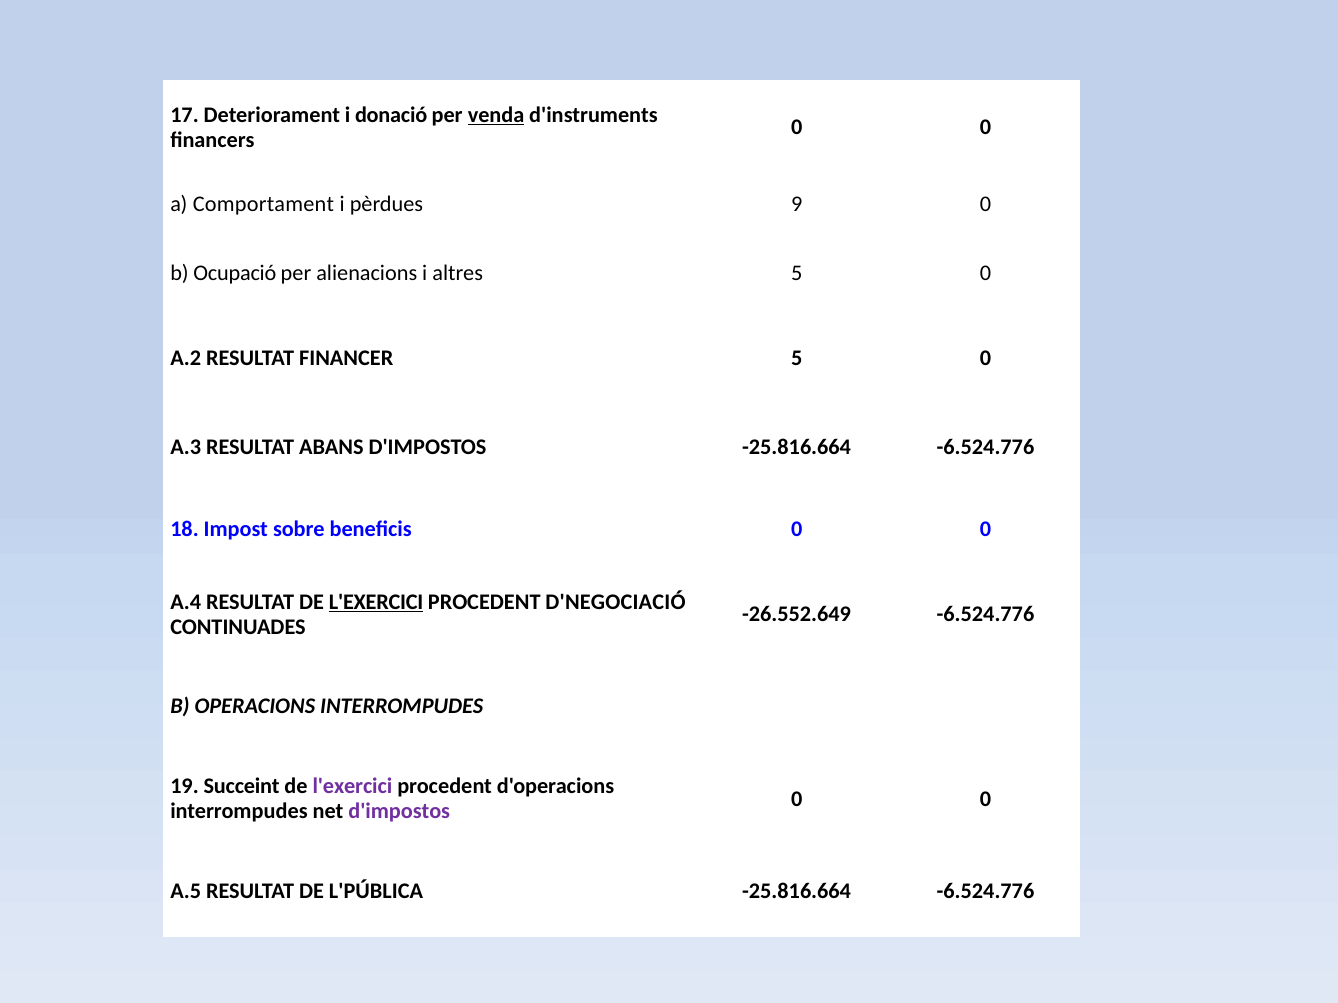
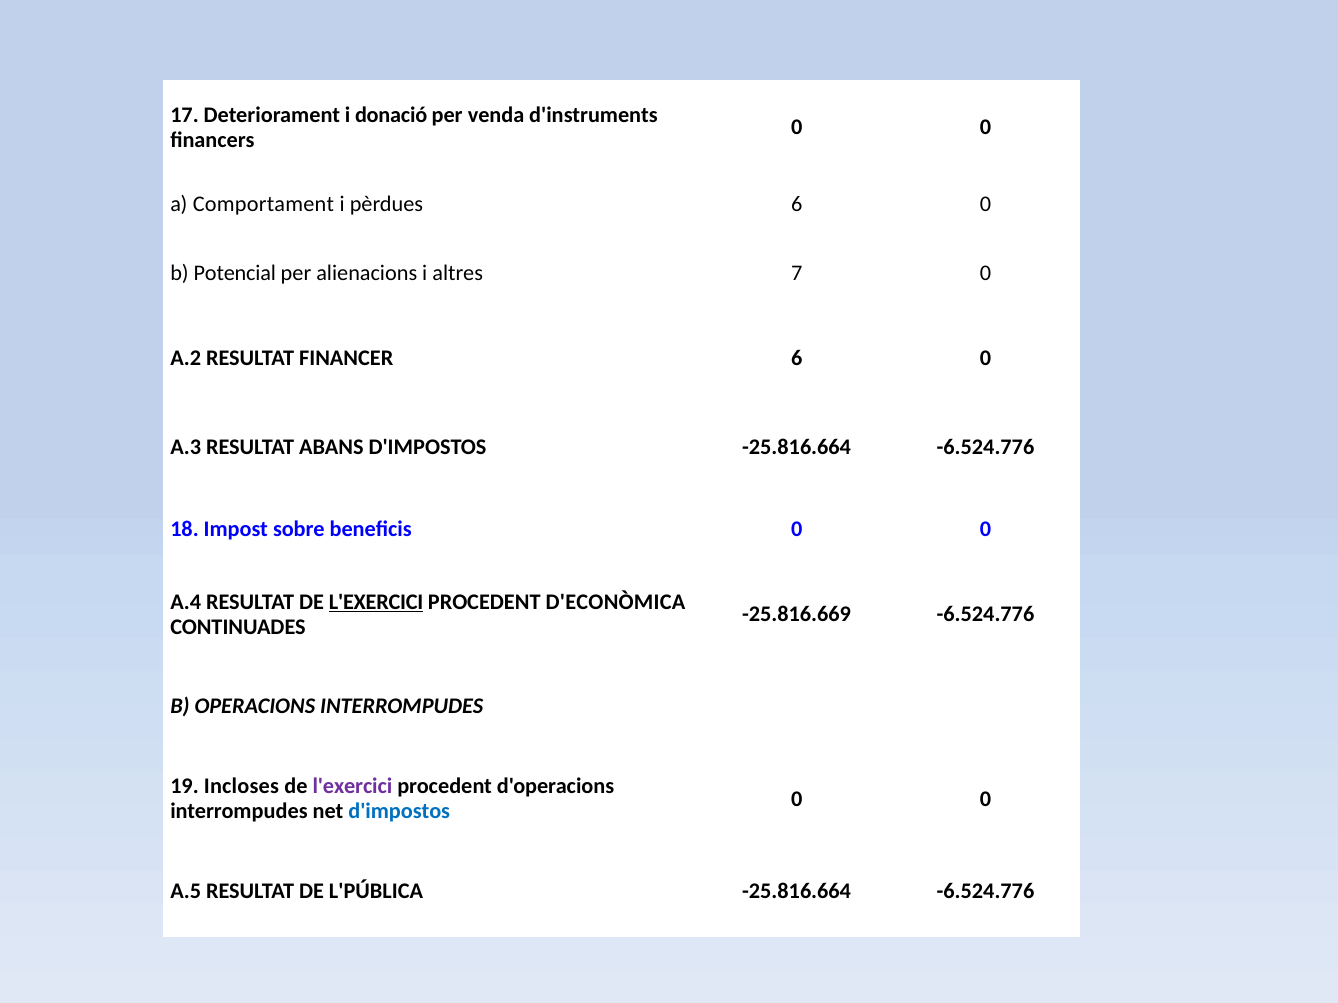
venda underline: present -> none
pèrdues 9: 9 -> 6
Ocupació: Ocupació -> Potencial
altres 5: 5 -> 7
FINANCER 5: 5 -> 6
D'NEGOCIACIÓ: D'NEGOCIACIÓ -> D'ECONÒMICA
-26.552.649: -26.552.649 -> -25.816.669
Succeint: Succeint -> Incloses
d'impostos at (399, 812) colour: purple -> blue
